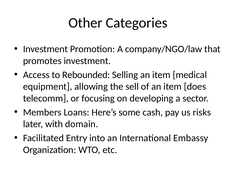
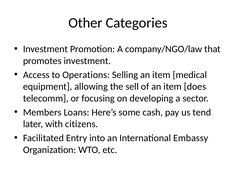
Rebounded: Rebounded -> Operations
risks: risks -> tend
domain: domain -> citizens
